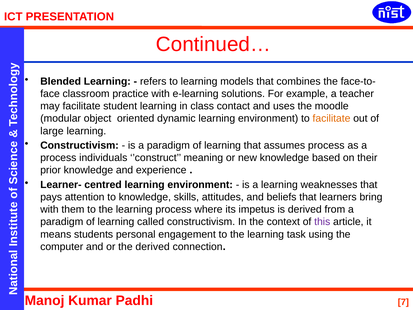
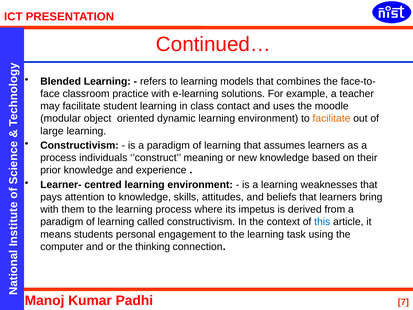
assumes process: process -> learners
this colour: purple -> blue
the derived: derived -> thinking
